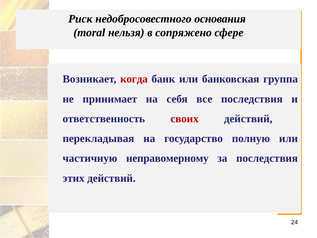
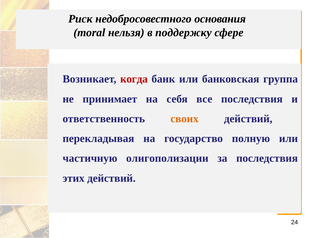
сопряжено: сопряжено -> поддержку
своих colour: red -> orange
неправомерному: неправомерному -> олигополизации
